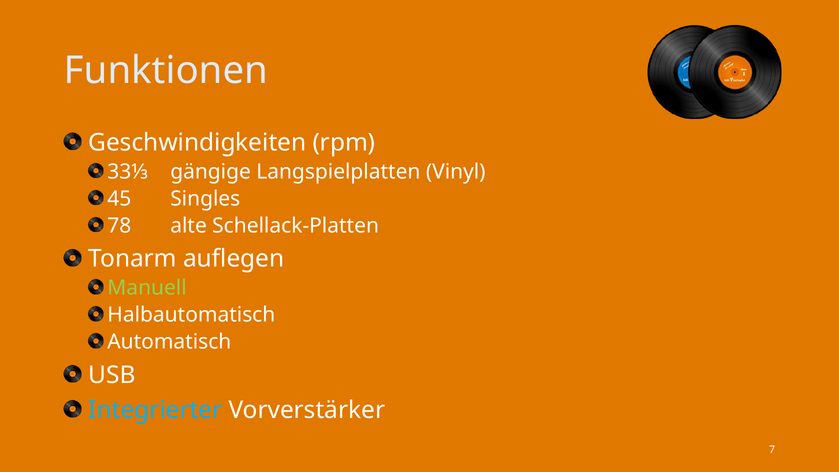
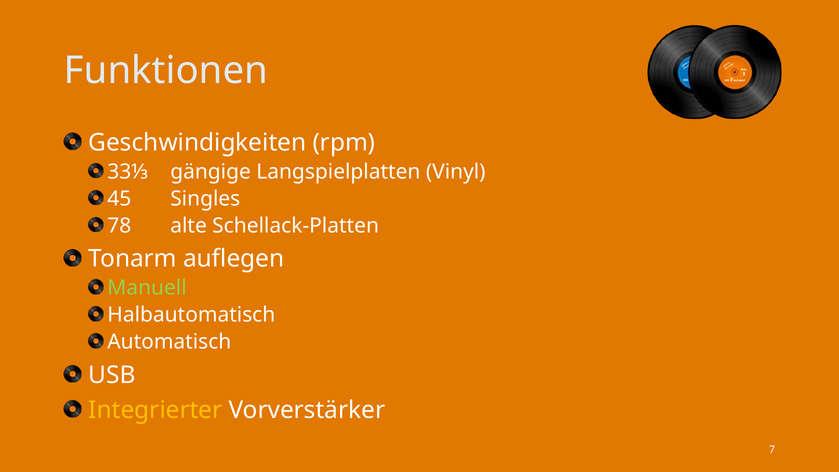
Integrierter colour: light blue -> yellow
